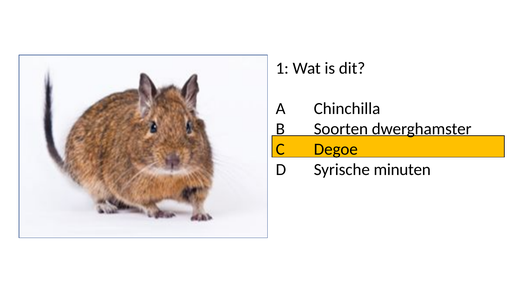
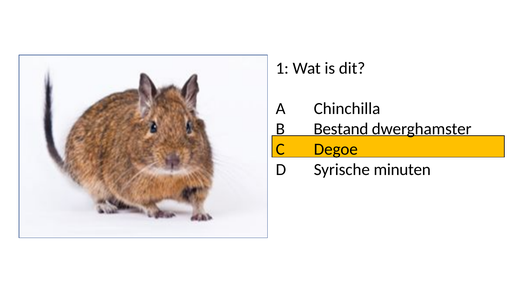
Soorten: Soorten -> Bestand
